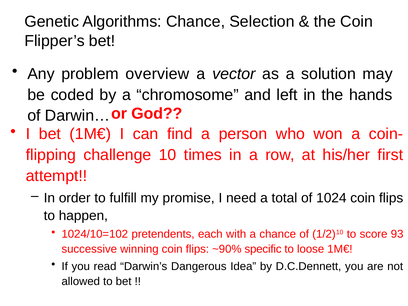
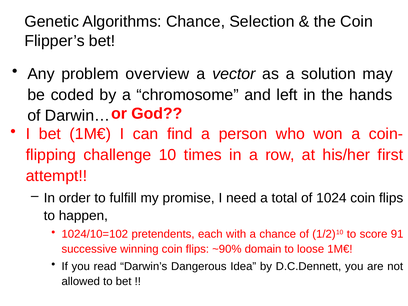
93: 93 -> 91
specific: specific -> domain
